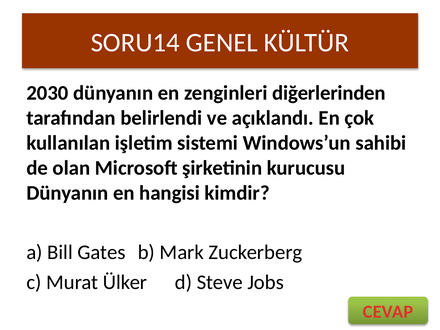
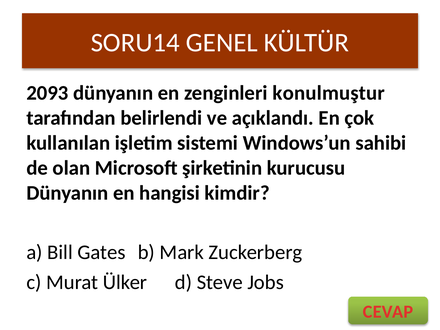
2030: 2030 -> 2093
diğerlerinden: diğerlerinden -> konulmuştur
